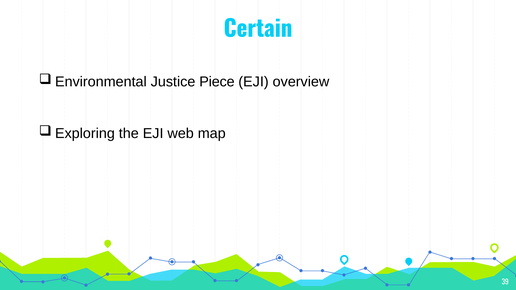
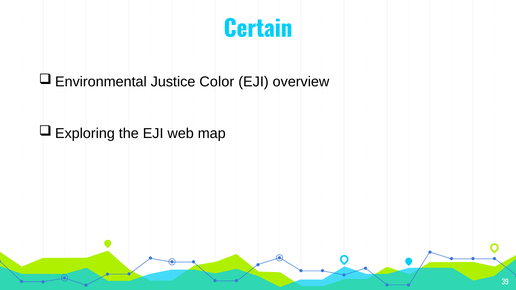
Piece: Piece -> Color
